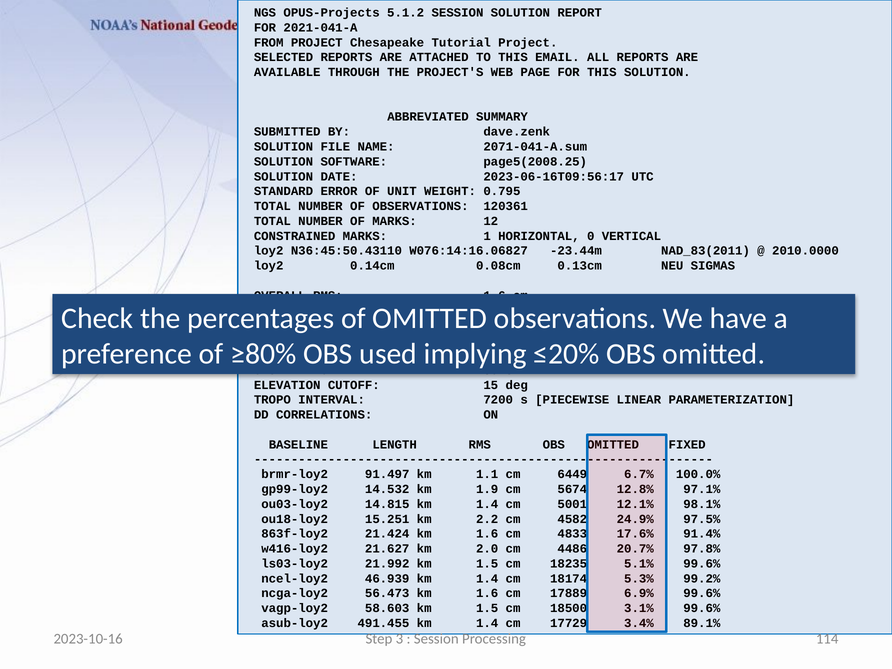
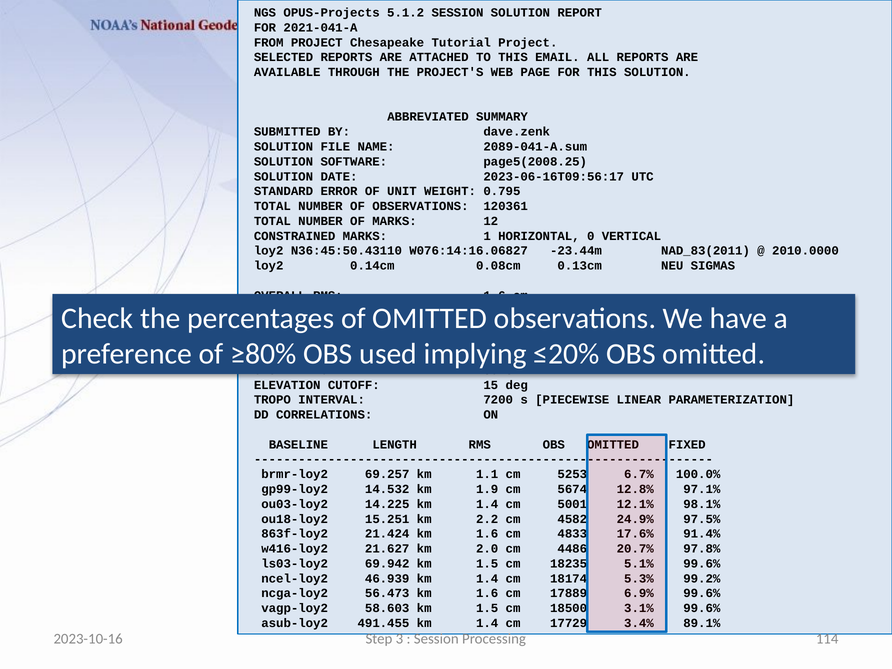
2071-041-A.sum: 2071-041-A.sum -> 2089-041-A.sum
91.497: 91.497 -> 69.257
6449: 6449 -> 5253
14.815: 14.815 -> 14.225
21.992: 21.992 -> 69.942
